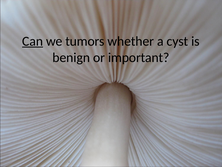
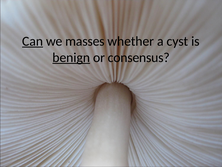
tumors: tumors -> masses
benign underline: none -> present
important: important -> consensus
